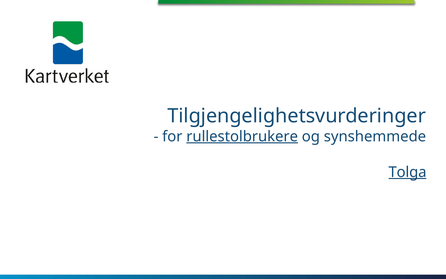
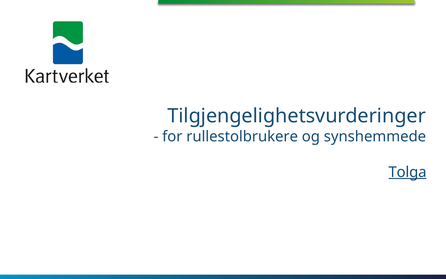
rullestolbrukere underline: present -> none
